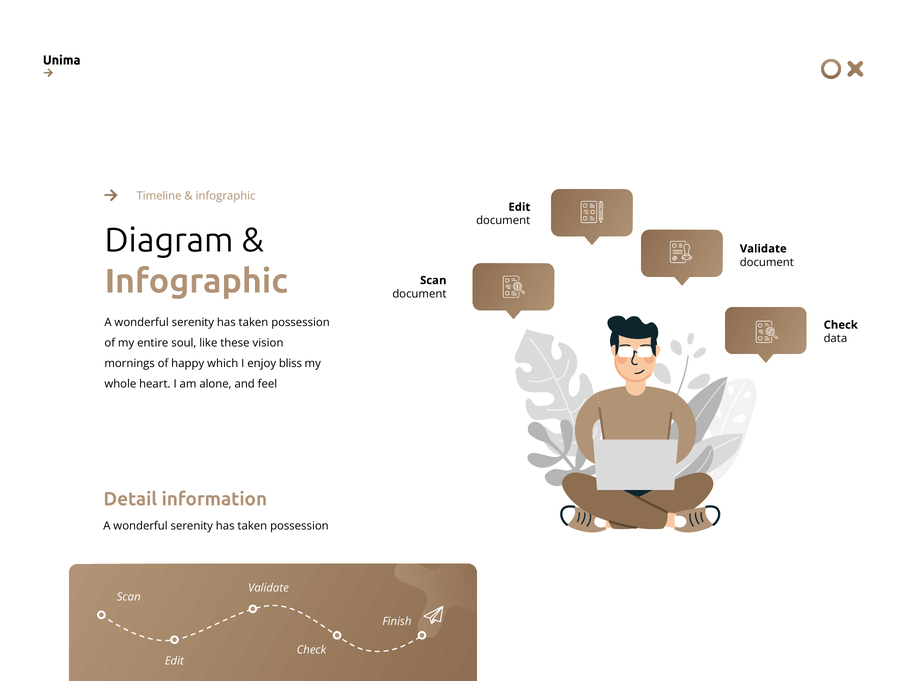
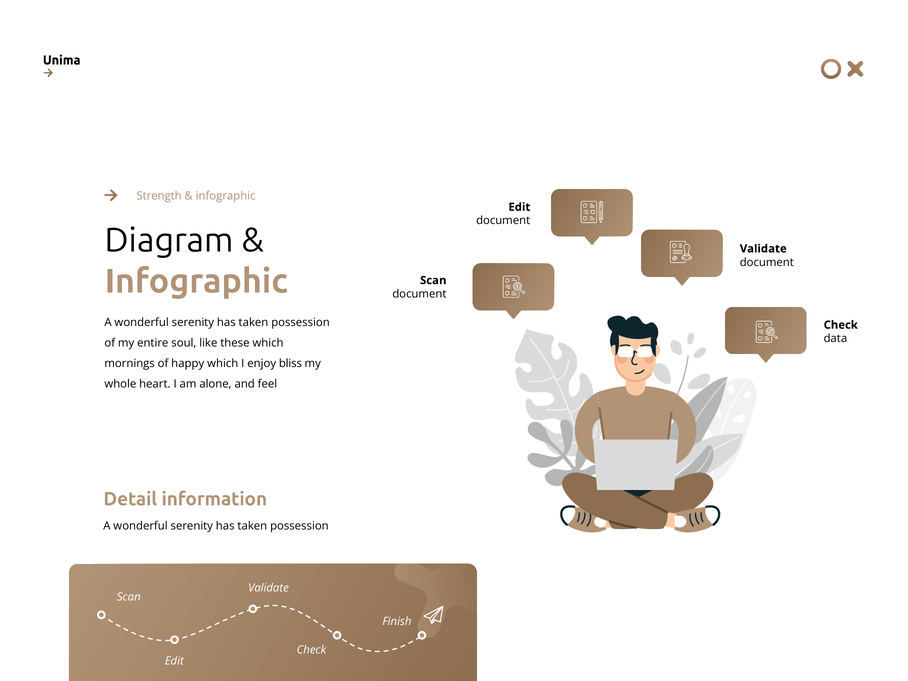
Timeline: Timeline -> Strength
these vision: vision -> which
